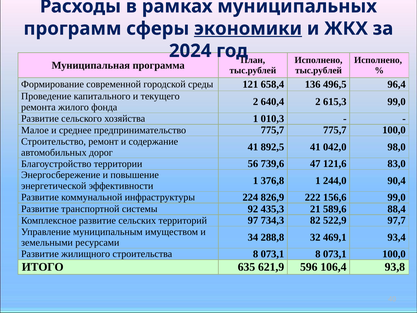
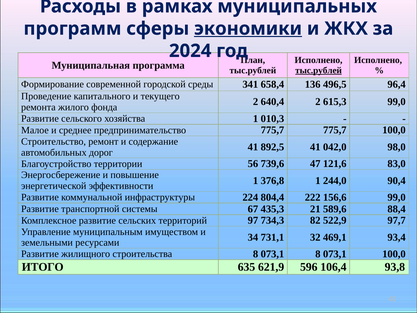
тыс.рублей at (319, 70) underline: none -> present
121: 121 -> 341
826,9: 826,9 -> 804,4
92: 92 -> 67
288,8: 288,8 -> 731,1
